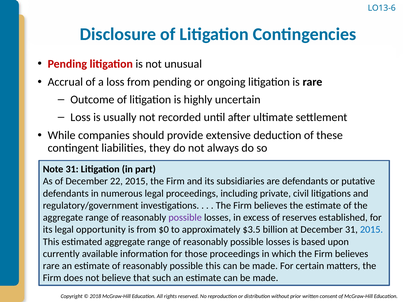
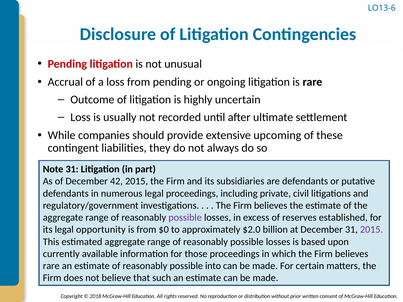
deduction: deduction -> upcoming
22: 22 -> 42
$3.5: $3.5 -> $2.0
2015 at (372, 230) colour: blue -> purple
possible this: this -> into
